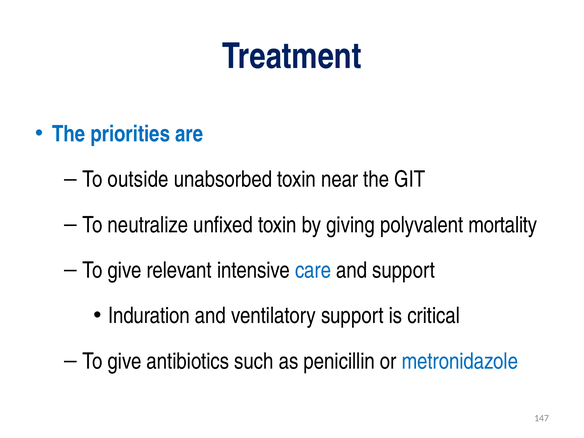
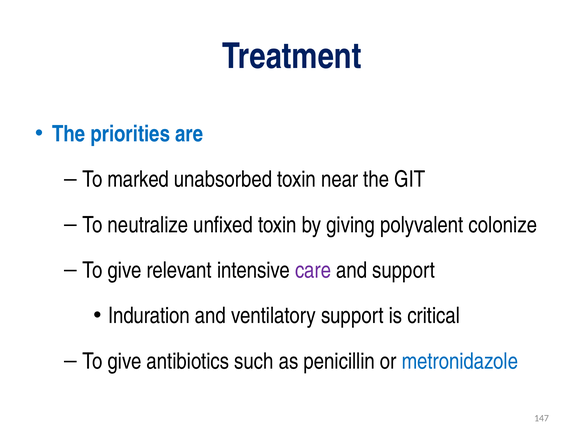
outside: outside -> marked
mortality: mortality -> colonize
care colour: blue -> purple
